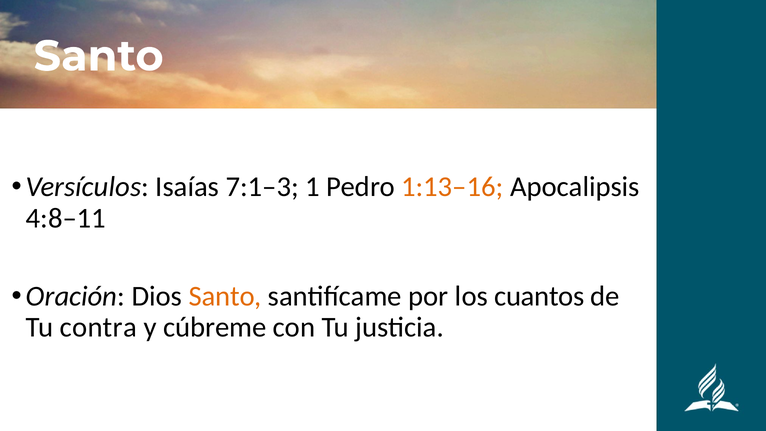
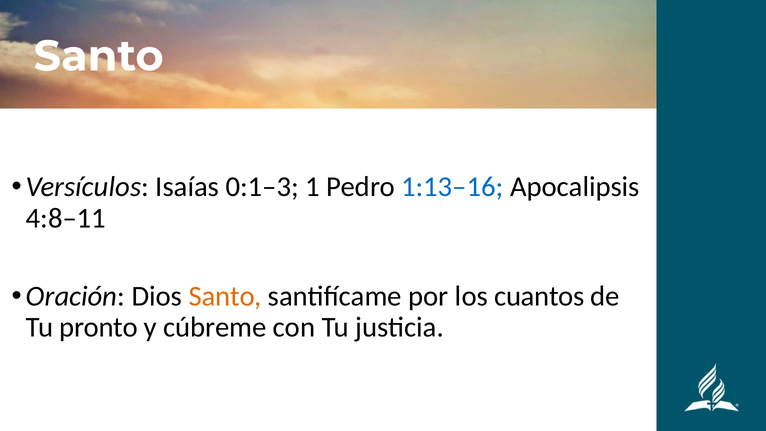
7:1–3: 7:1–3 -> 0:1–3
1:13–16 colour: orange -> blue
contra: contra -> pronto
